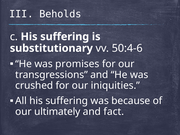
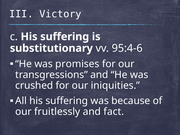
Beholds: Beholds -> Victory
50:4-6: 50:4-6 -> 95:4-6
ultimately: ultimately -> fruitlessly
